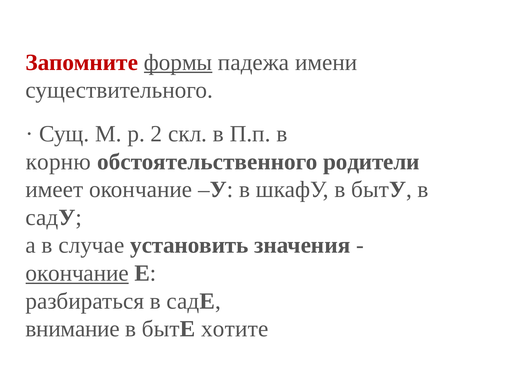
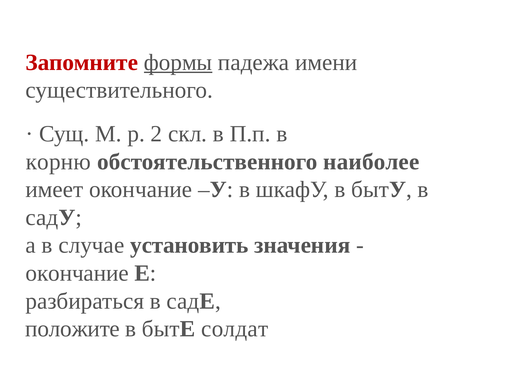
родители: родители -> наиболее
окончание at (77, 273) underline: present -> none
внимание: внимание -> положите
хотите: хотите -> солдат
